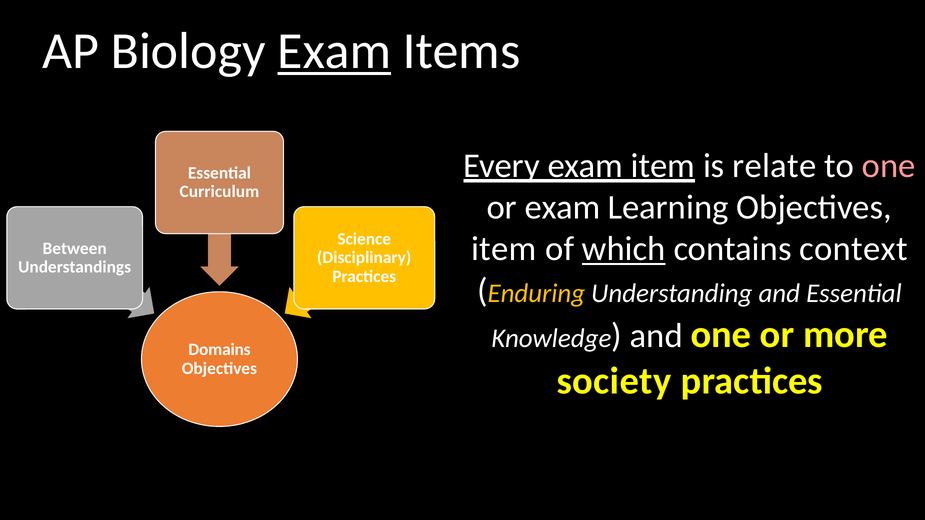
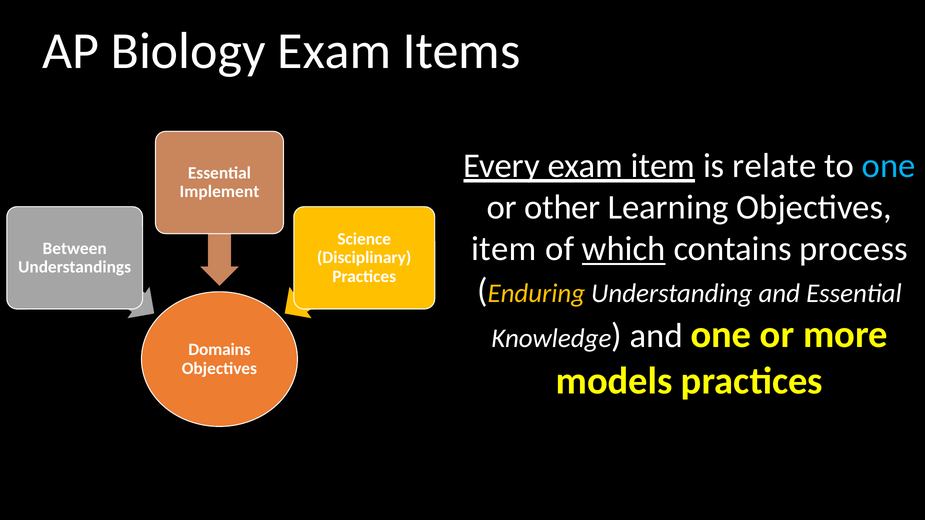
Exam at (334, 51) underline: present -> none
one at (889, 166) colour: pink -> light blue
Curriculum: Curriculum -> Implement
or exam: exam -> other
context: context -> process
society: society -> models
